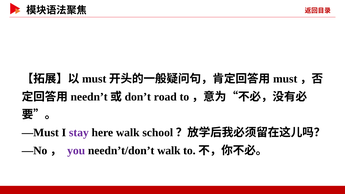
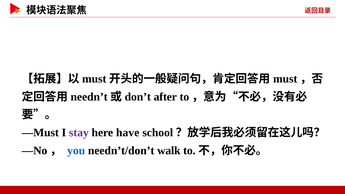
road: road -> after
here walk: walk -> have
you colour: purple -> blue
